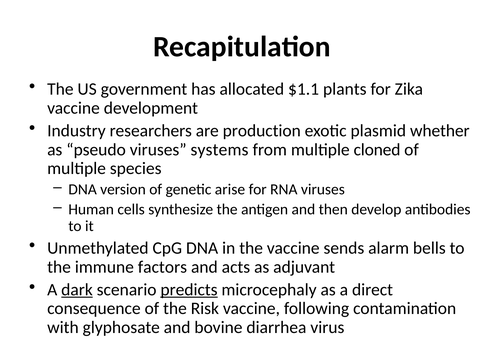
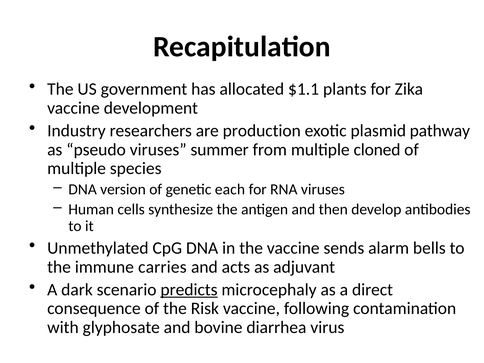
whether: whether -> pathway
systems: systems -> summer
arise: arise -> each
factors: factors -> carries
dark underline: present -> none
